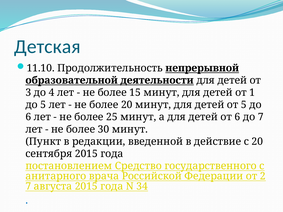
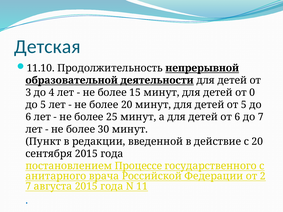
1: 1 -> 0
Средство: Средство -> Процессе
34: 34 -> 11
